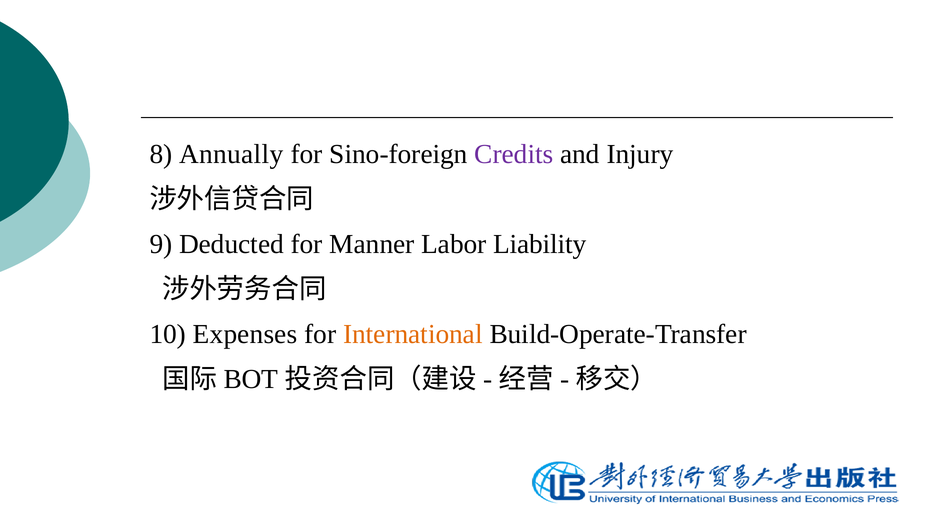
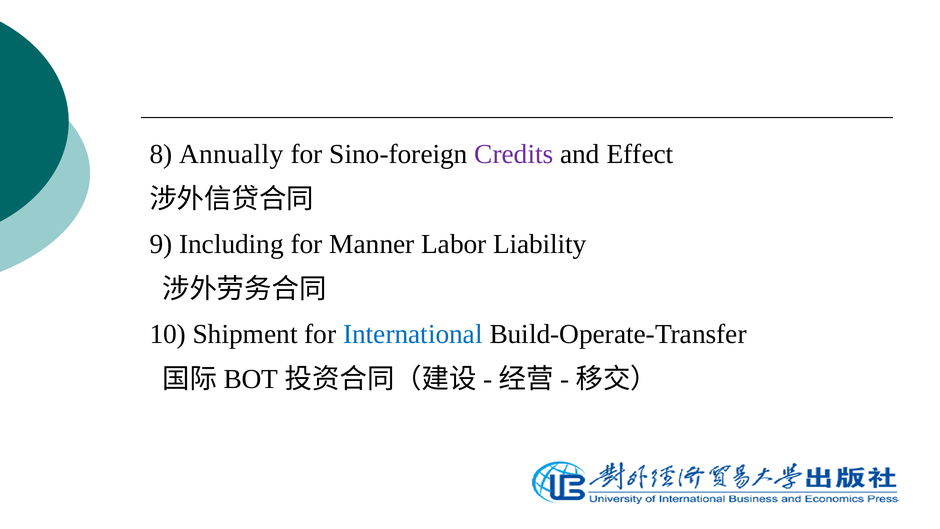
Injury: Injury -> Effect
Deducted: Deducted -> Including
Expenses: Expenses -> Shipment
International colour: orange -> blue
